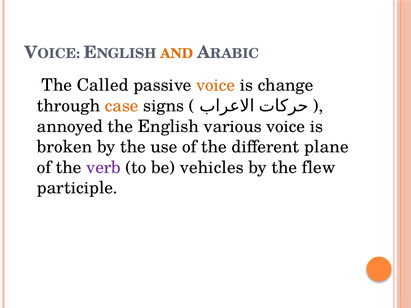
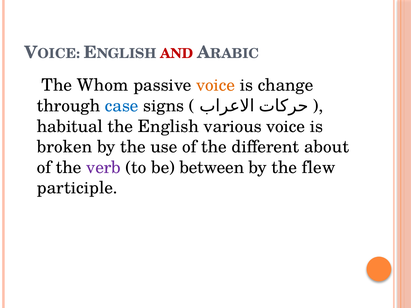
AND colour: orange -> red
Called: Called -> Whom
case colour: orange -> blue
annoyed: annoyed -> habitual
plane: plane -> about
vehicles: vehicles -> between
